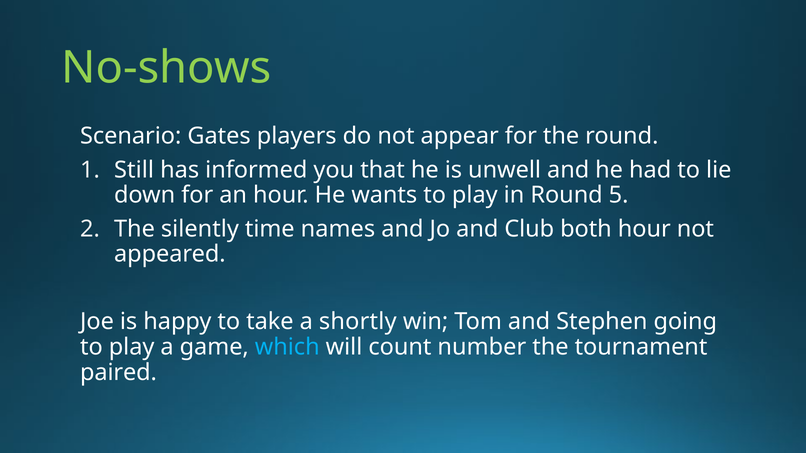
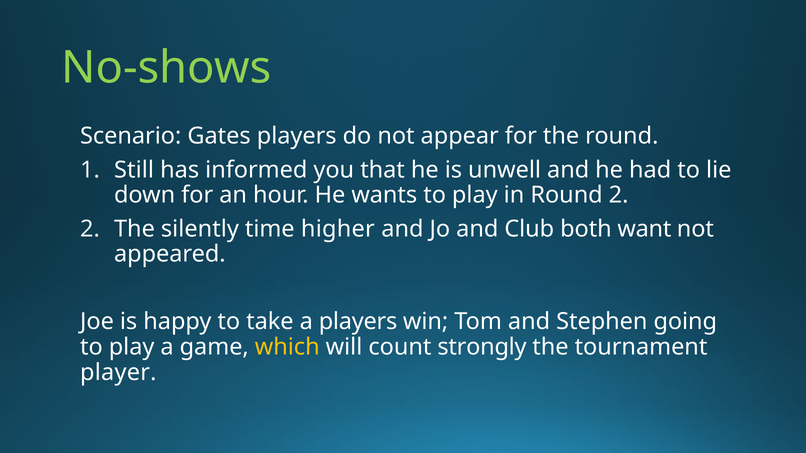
Round 5: 5 -> 2
names: names -> higher
both hour: hour -> want
a shortly: shortly -> players
which colour: light blue -> yellow
number: number -> strongly
paired: paired -> player
